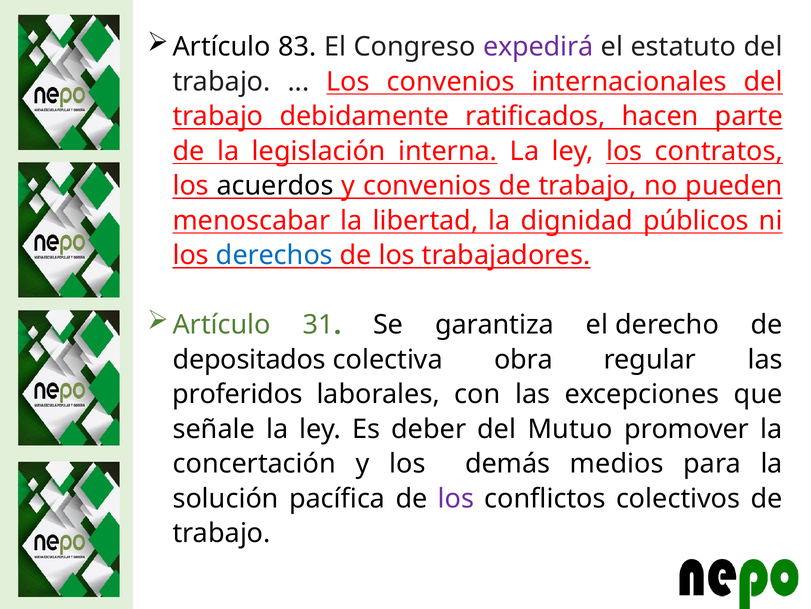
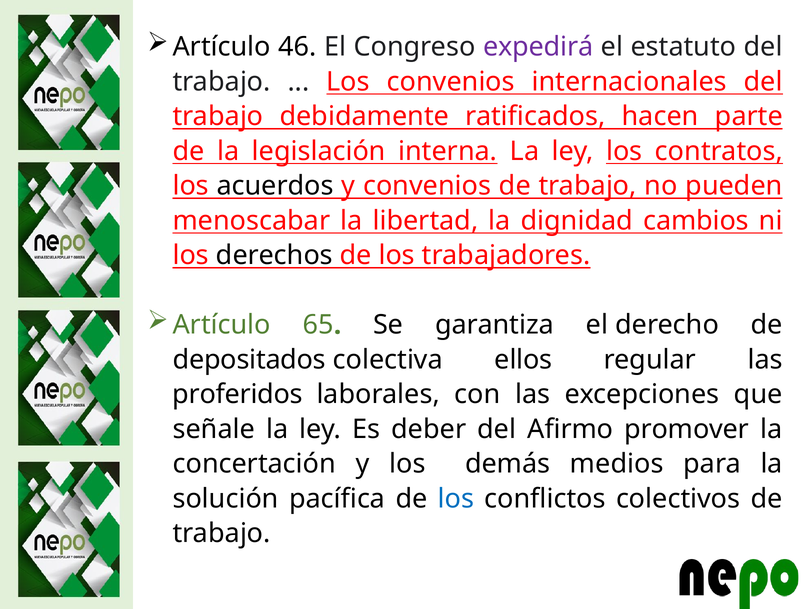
83: 83 -> 46
públicos: públicos -> cambios
derechos colour: blue -> black
31: 31 -> 65
obra: obra -> ellos
Mutuo: Mutuo -> Afirmo
los at (456, 498) colour: purple -> blue
